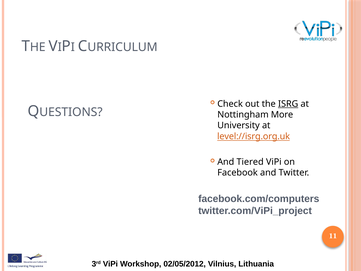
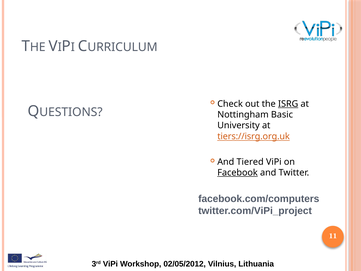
More: More -> Basic
level://isrg.org.uk: level://isrg.org.uk -> tiers://isrg.org.uk
Facebook underline: none -> present
